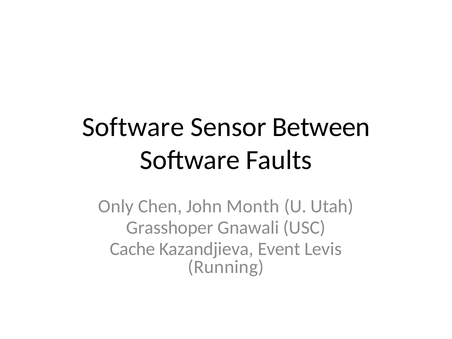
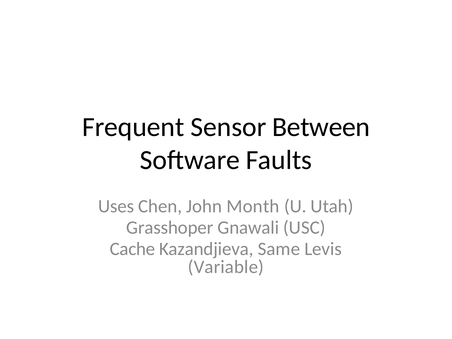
Software at (133, 127): Software -> Frequent
Only: Only -> Uses
Event: Event -> Same
Running: Running -> Variable
